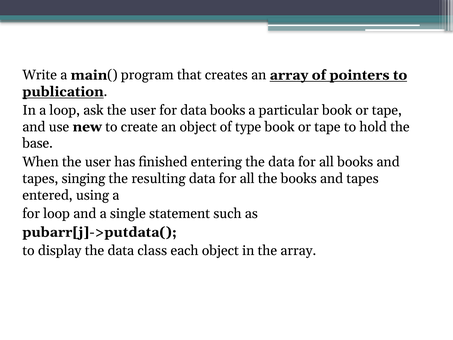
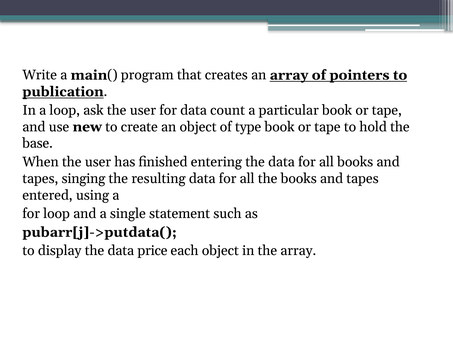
data books: books -> count
class: class -> price
